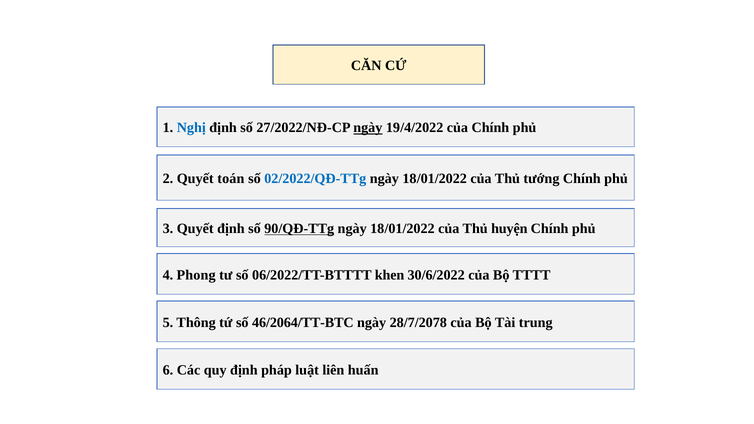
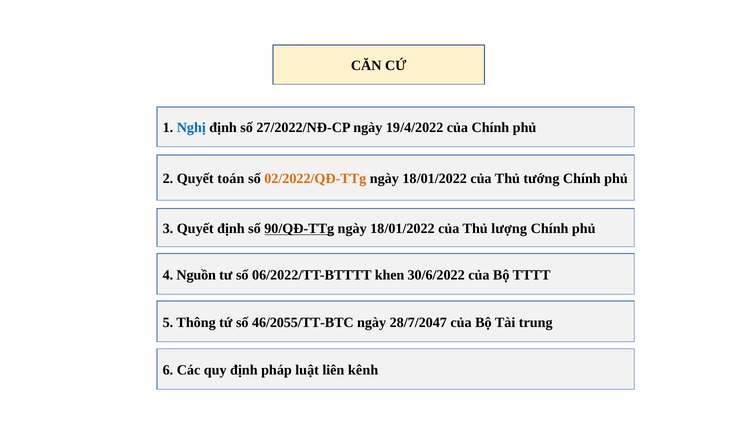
ngày at (368, 128) underline: present -> none
02/2022/QĐ-TTg colour: blue -> orange
huyện: huyện -> lượng
Phong: Phong -> Nguồn
46/2064/TT-BTC: 46/2064/TT-BTC -> 46/2055/TT-BTC
28/7/2078: 28/7/2078 -> 28/7/2047
huấn: huấn -> kênh
